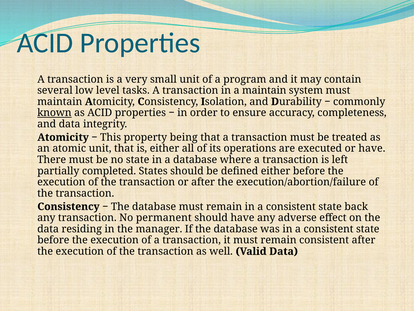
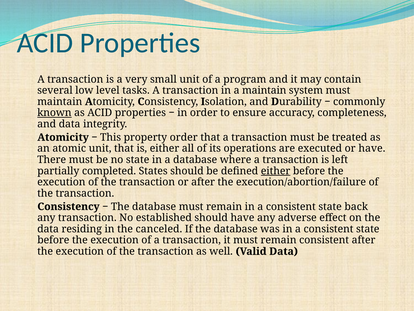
property being: being -> order
either at (276, 171) underline: none -> present
permanent: permanent -> established
manager: manager -> canceled
